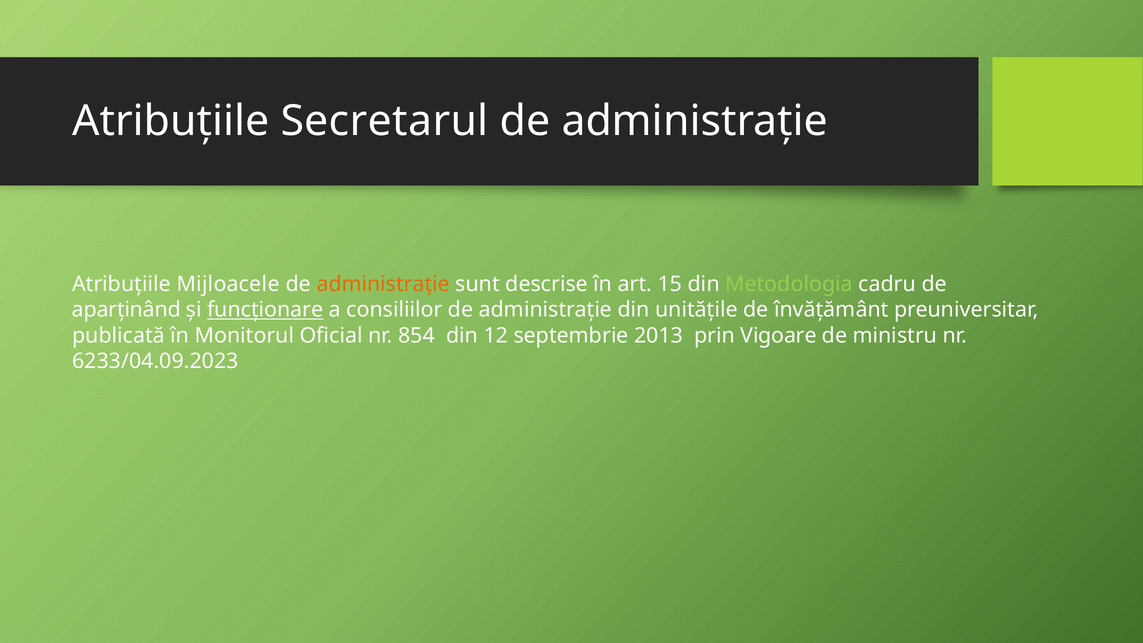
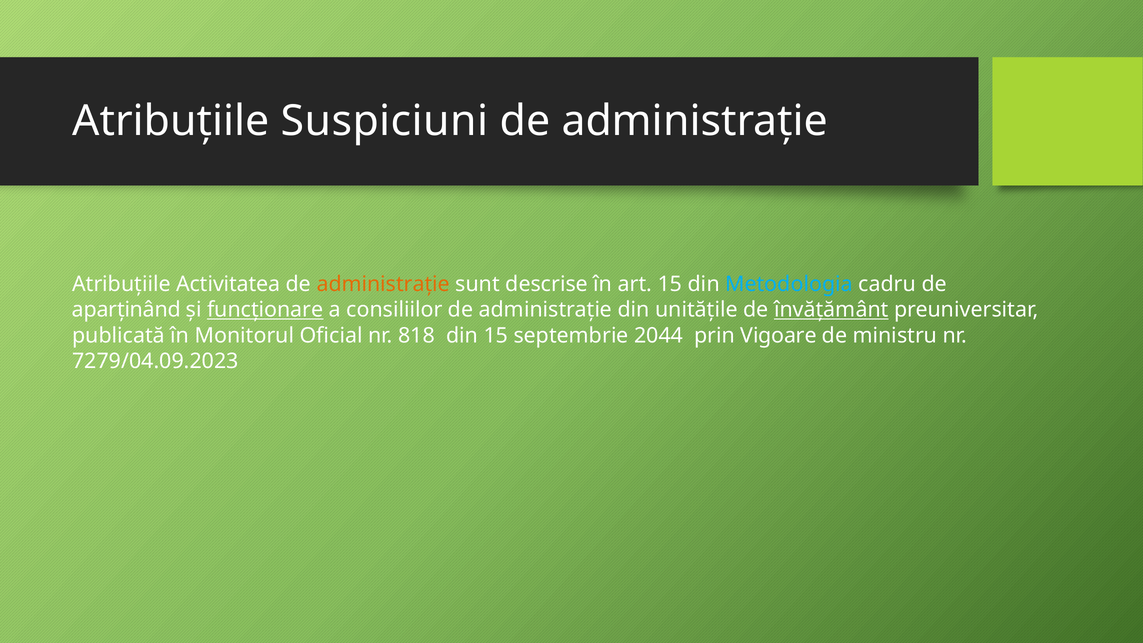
Secretarul: Secretarul -> Suspiciuni
Mijloacele: Mijloacele -> Activitatea
Metodologia colour: light green -> light blue
învățământ underline: none -> present
854: 854 -> 818
din 12: 12 -> 15
2013: 2013 -> 2044
6233/04.09.2023: 6233/04.09.2023 -> 7279/04.09.2023
